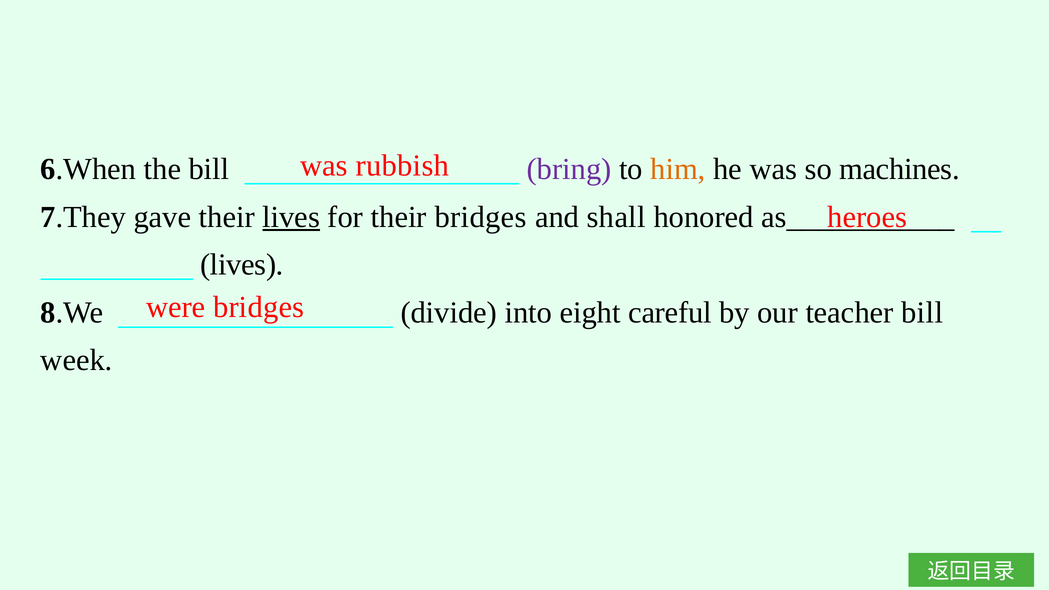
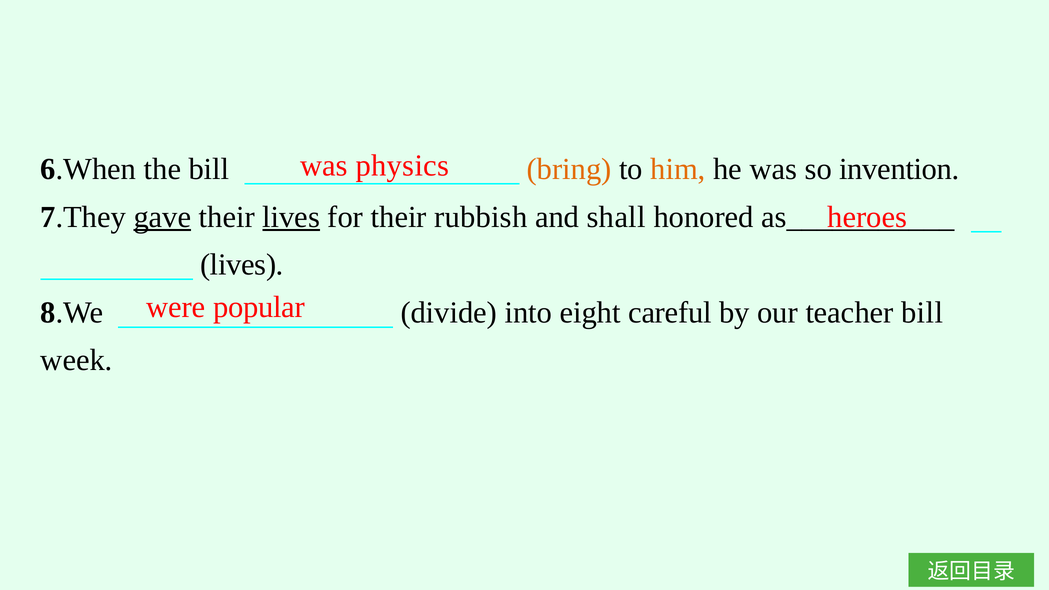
rubbish: rubbish -> physics
bring colour: purple -> orange
machines: machines -> invention
gave underline: none -> present
their bridges: bridges -> rubbish
were bridges: bridges -> popular
